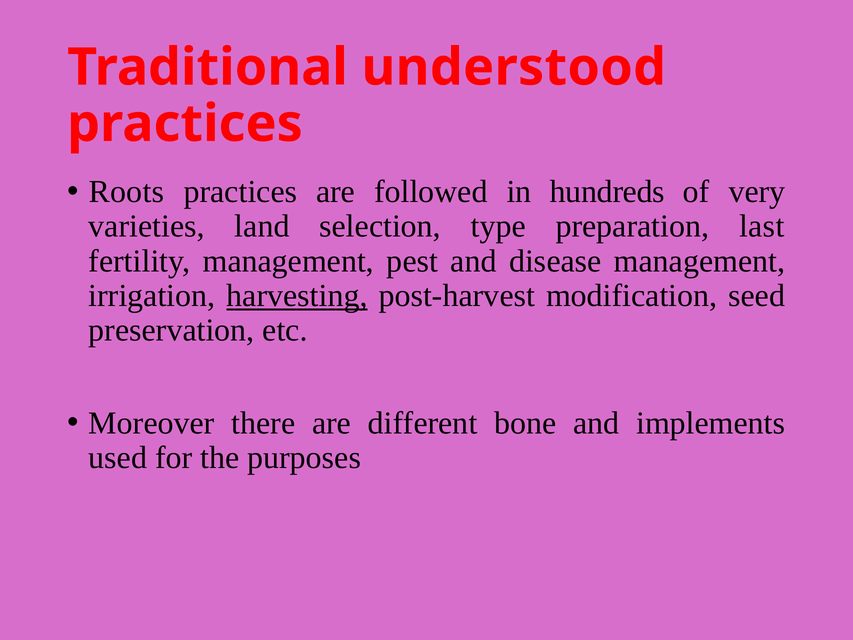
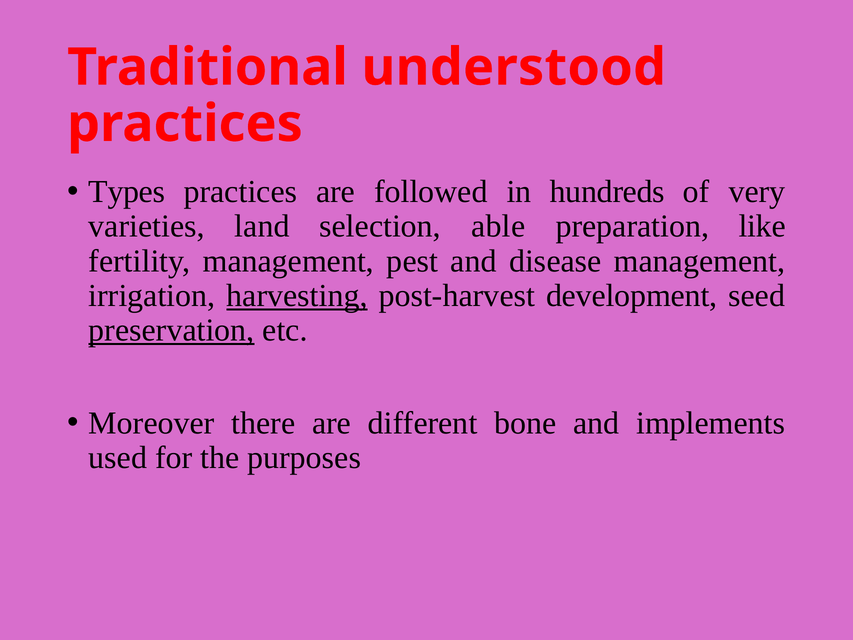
Roots: Roots -> Types
type: type -> able
last: last -> like
modification: modification -> development
preservation underline: none -> present
